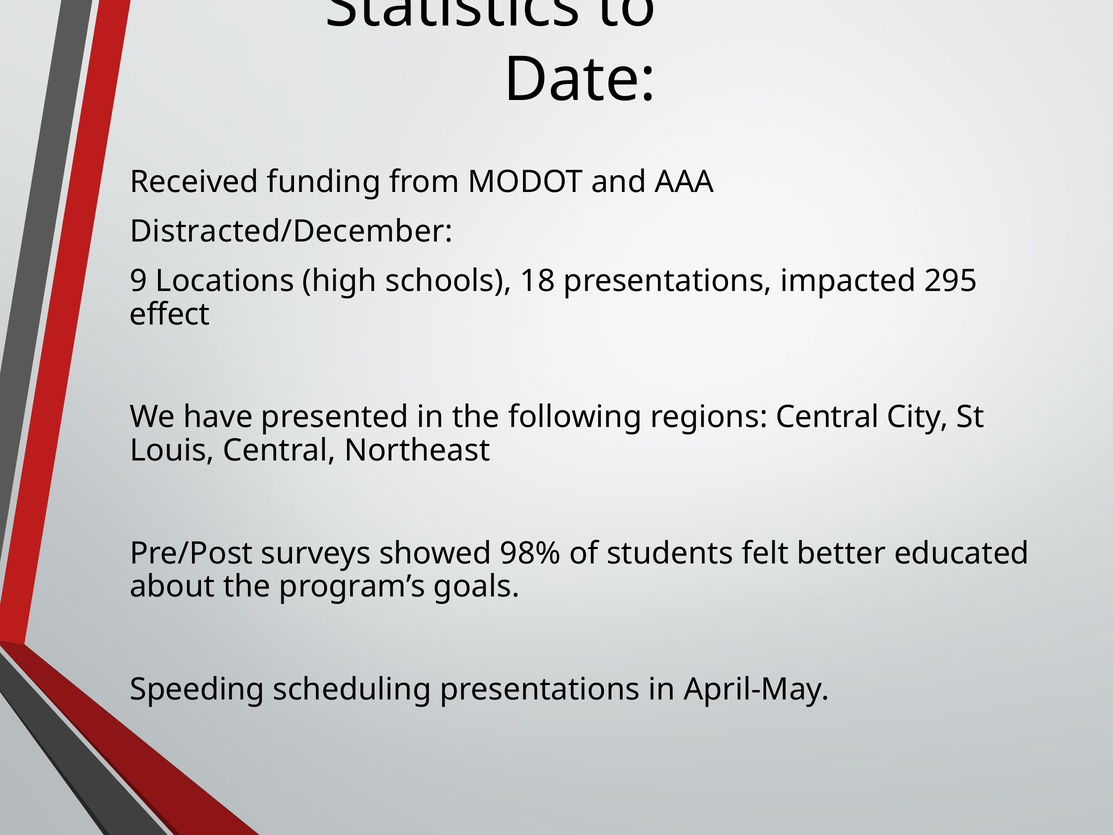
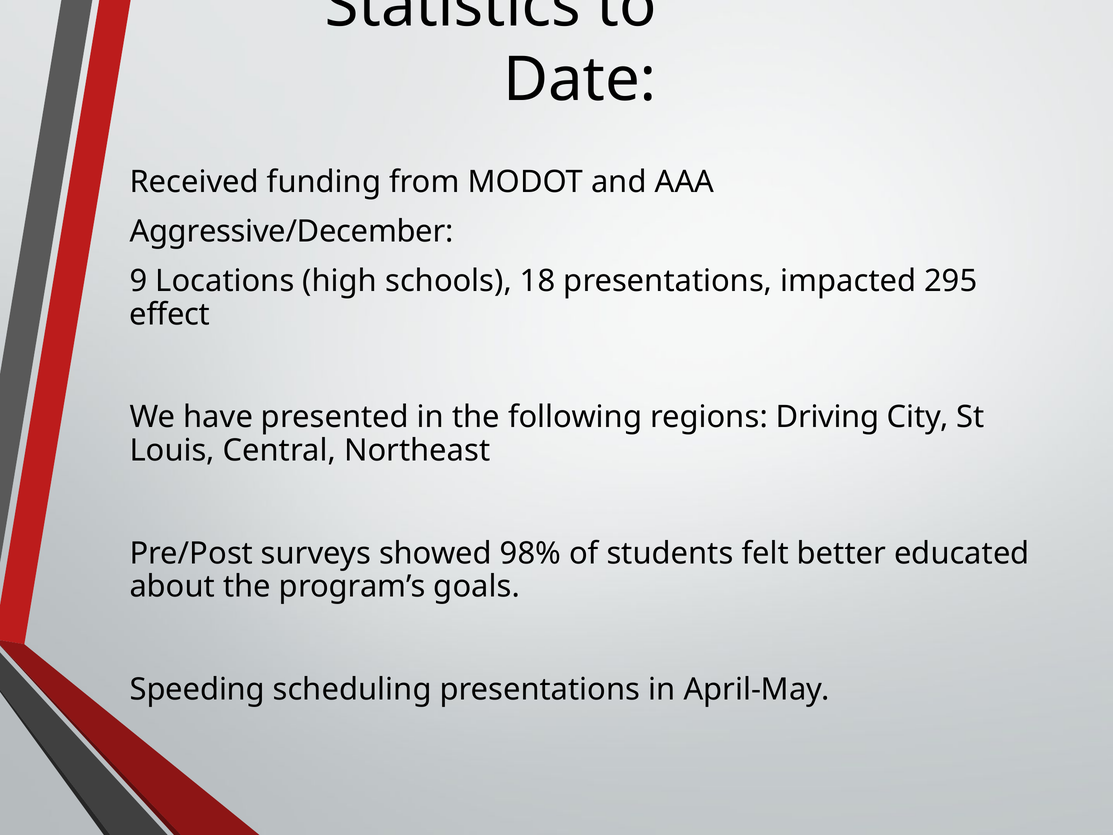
Distracted/December: Distracted/December -> Aggressive/December
regions Central: Central -> Driving
